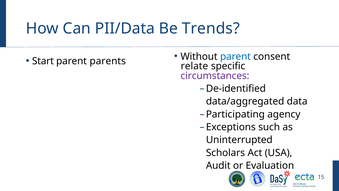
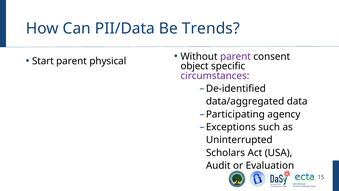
parent at (235, 56) colour: blue -> purple
parents: parents -> physical
relate: relate -> object
